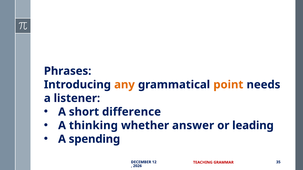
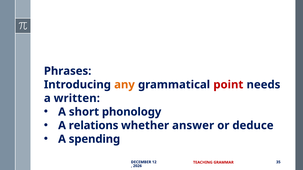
point colour: orange -> red
listener: listener -> written
difference: difference -> phonology
thinking: thinking -> relations
leading: leading -> deduce
